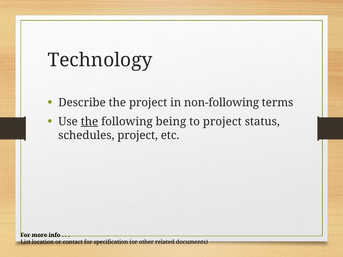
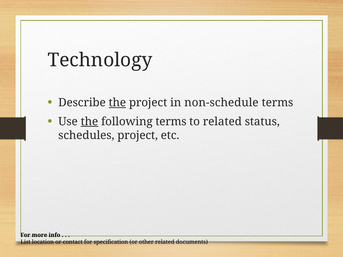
the at (117, 103) underline: none -> present
non-following: non-following -> non-schedule
following being: being -> terms
to project: project -> related
